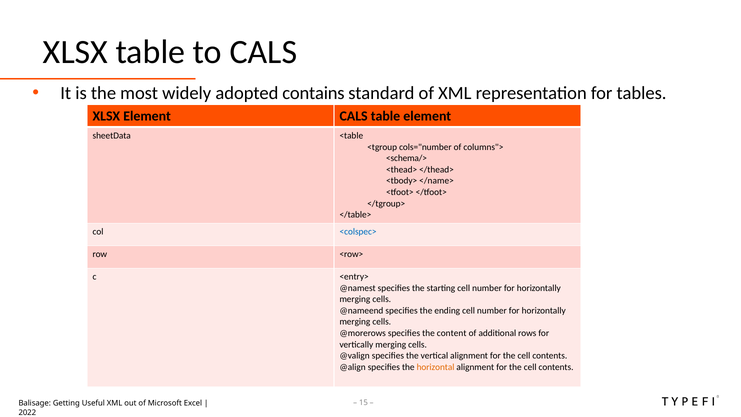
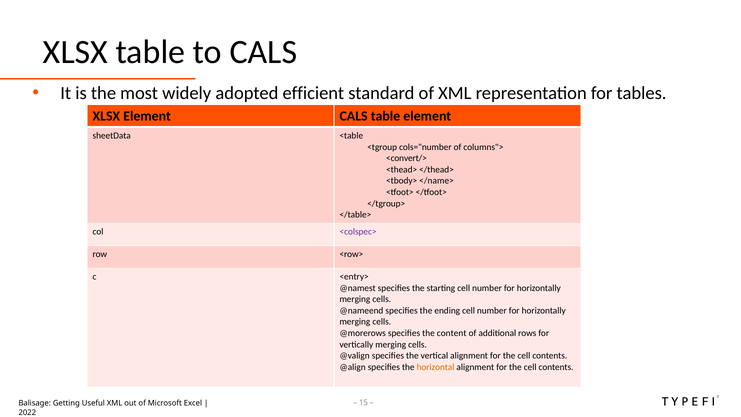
contains: contains -> efficient
<schema/>: <schema/> -> <convert/>
<colspec> colour: blue -> purple
